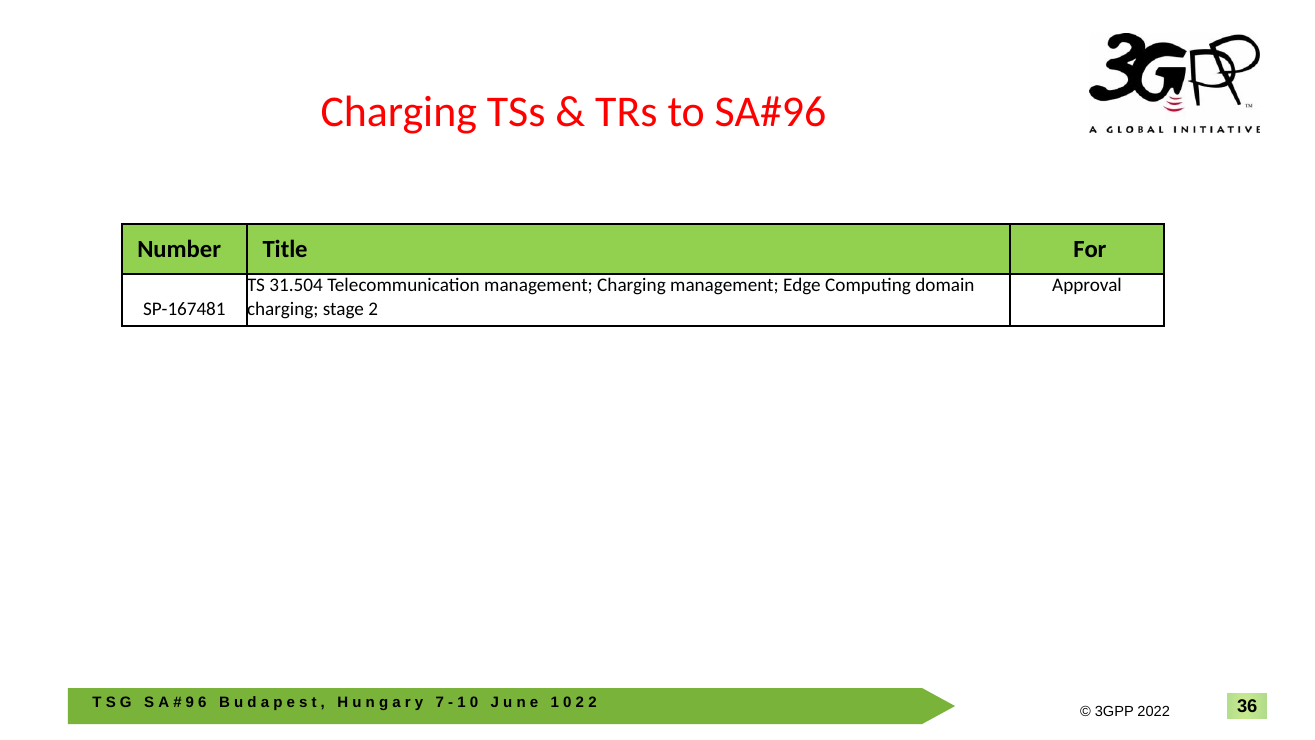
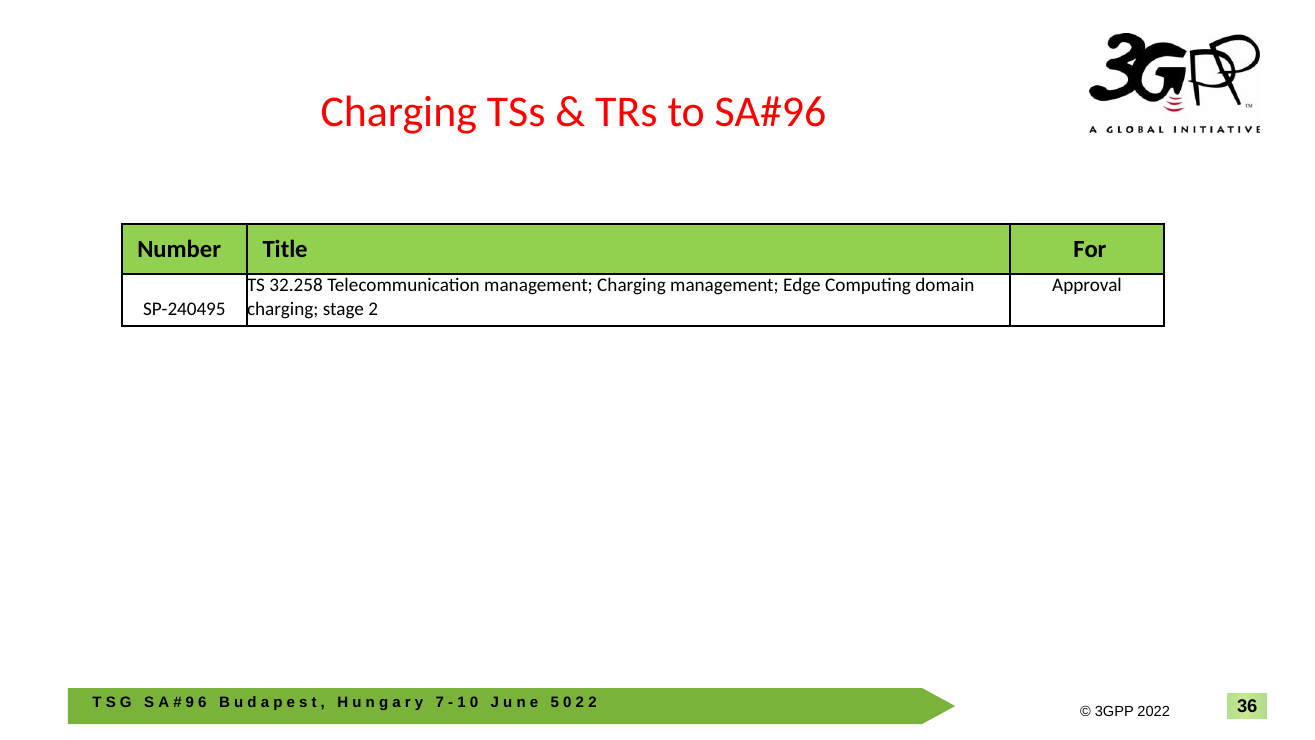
31.504: 31.504 -> 32.258
SP-167481: SP-167481 -> SP-240495
1 at (555, 703): 1 -> 5
